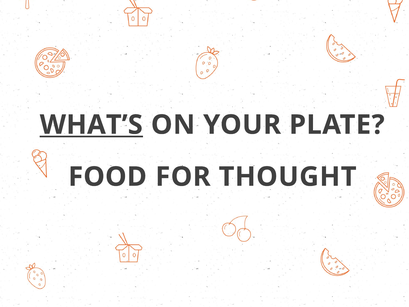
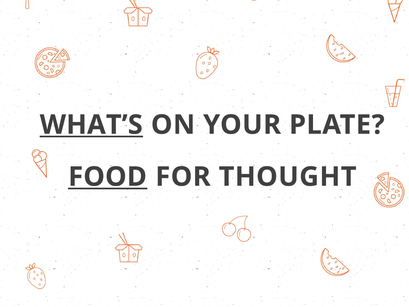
FOOD underline: none -> present
